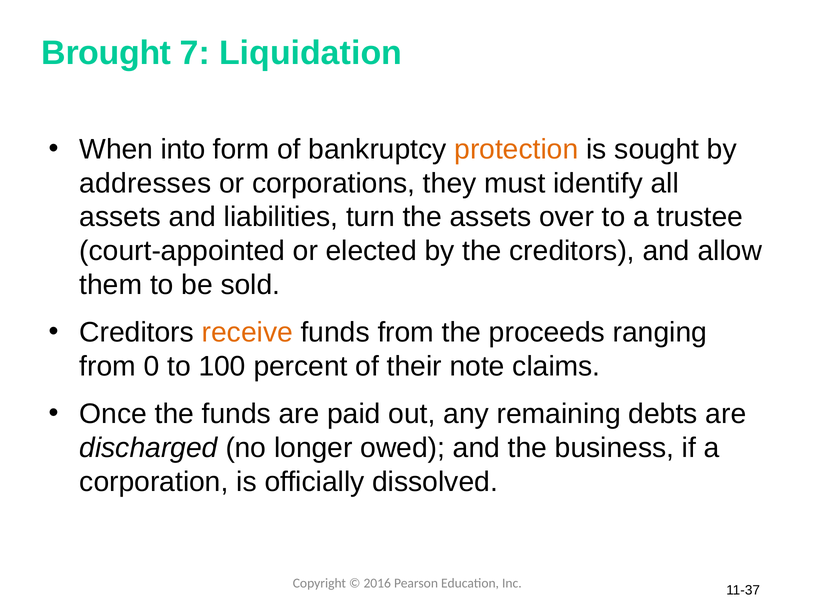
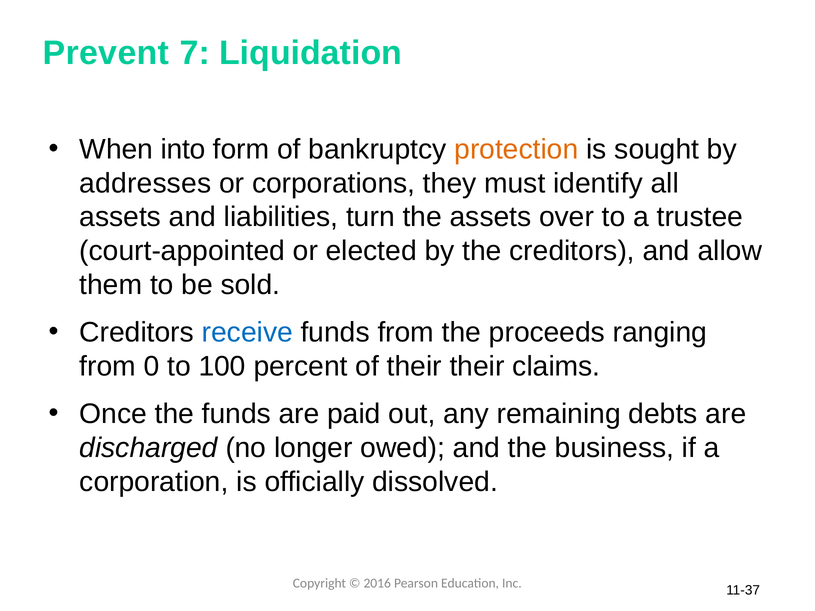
Brought: Brought -> Prevent
receive colour: orange -> blue
their note: note -> their
